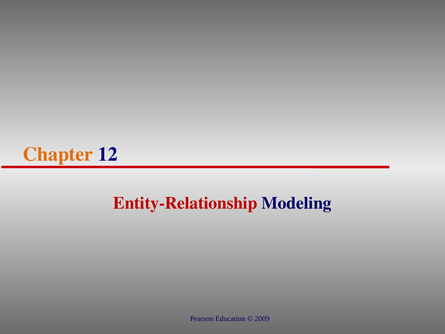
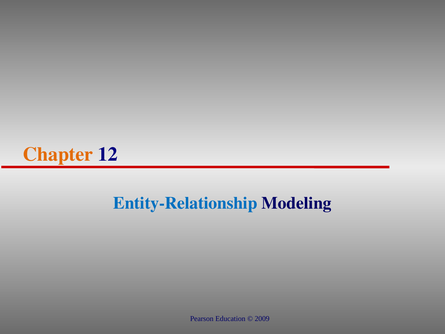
Entity-Relationship colour: red -> blue
